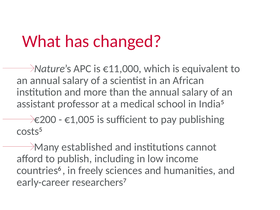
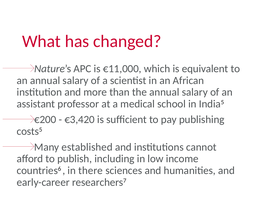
€1,005: €1,005 -> €3,420
freely: freely -> there
